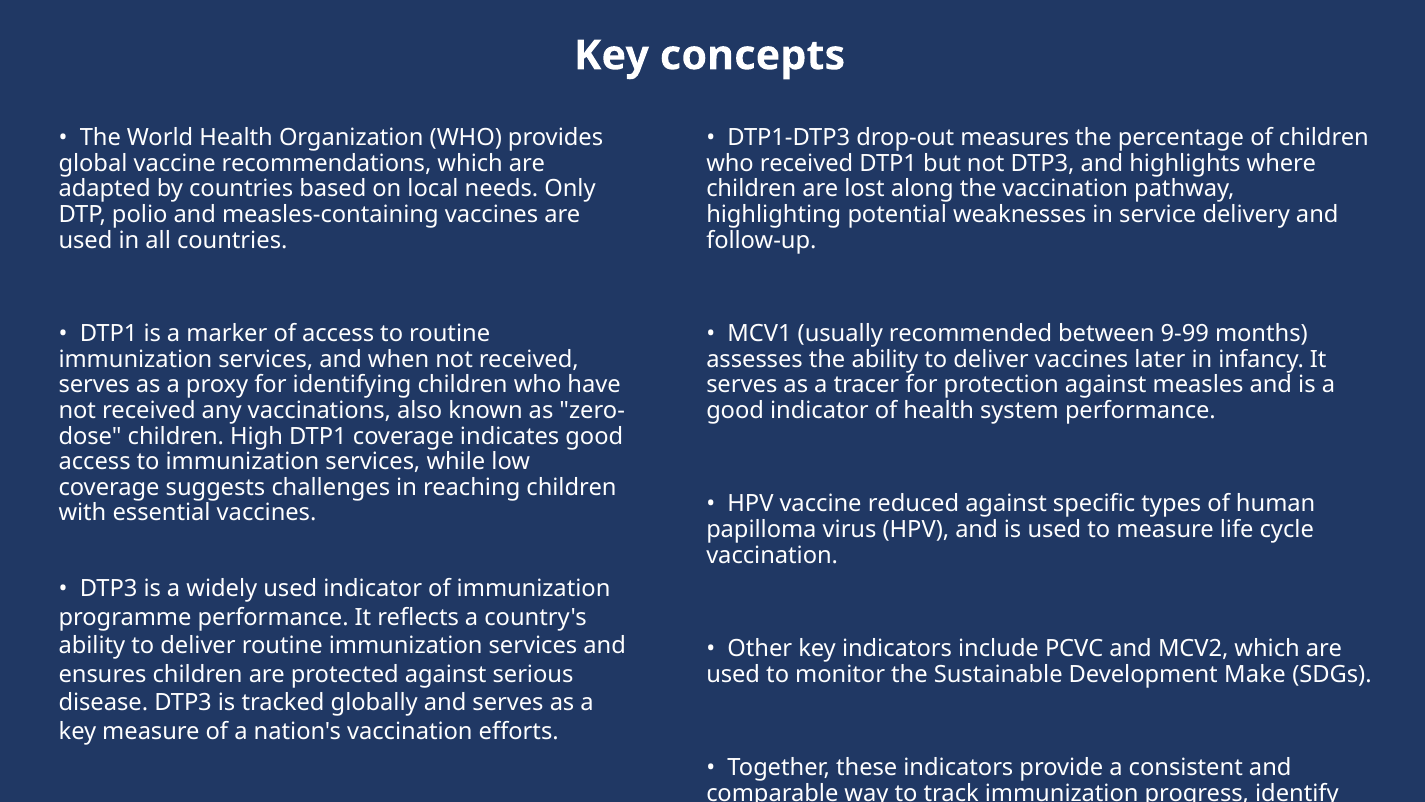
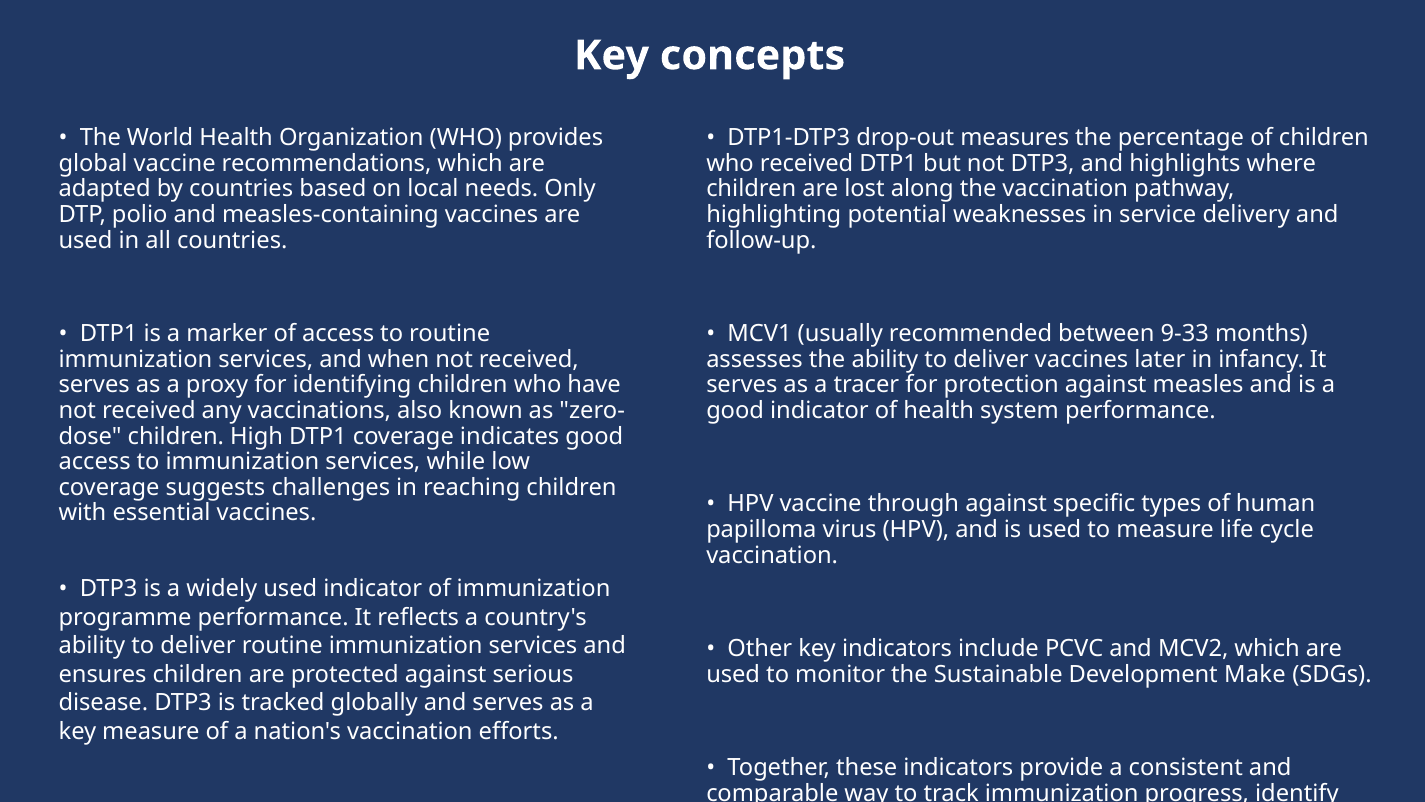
9-99: 9-99 -> 9-33
reduced: reduced -> through
